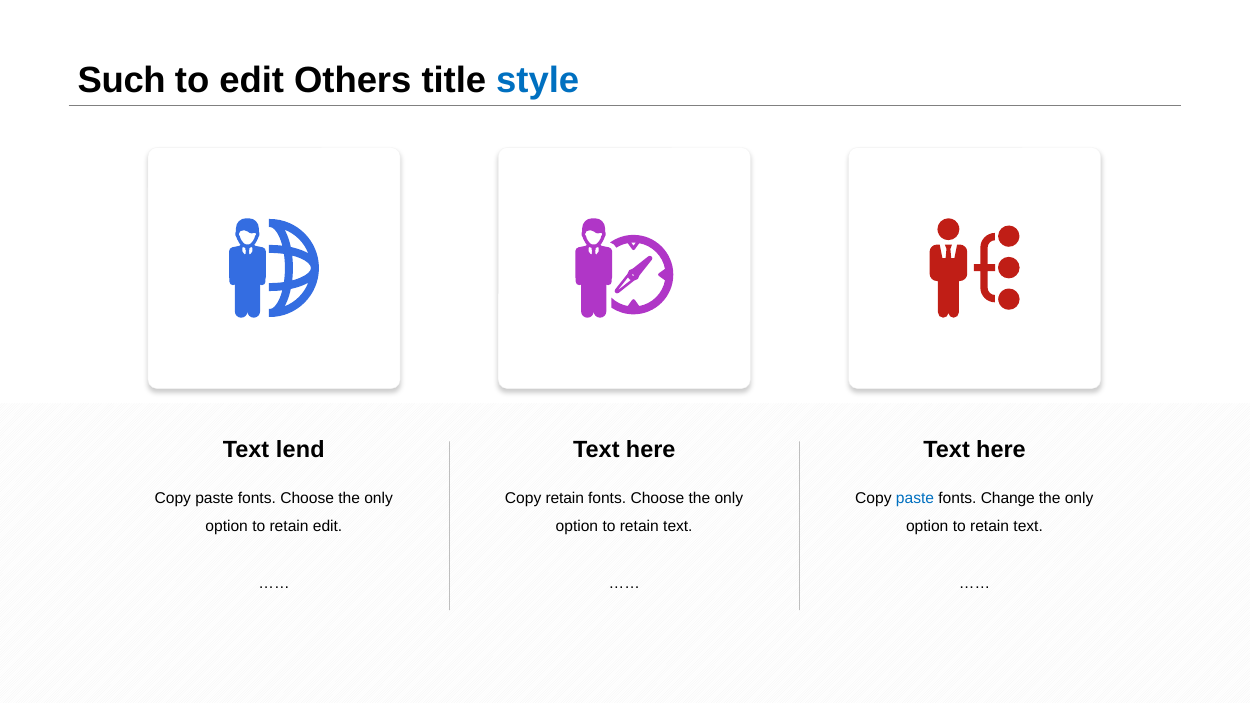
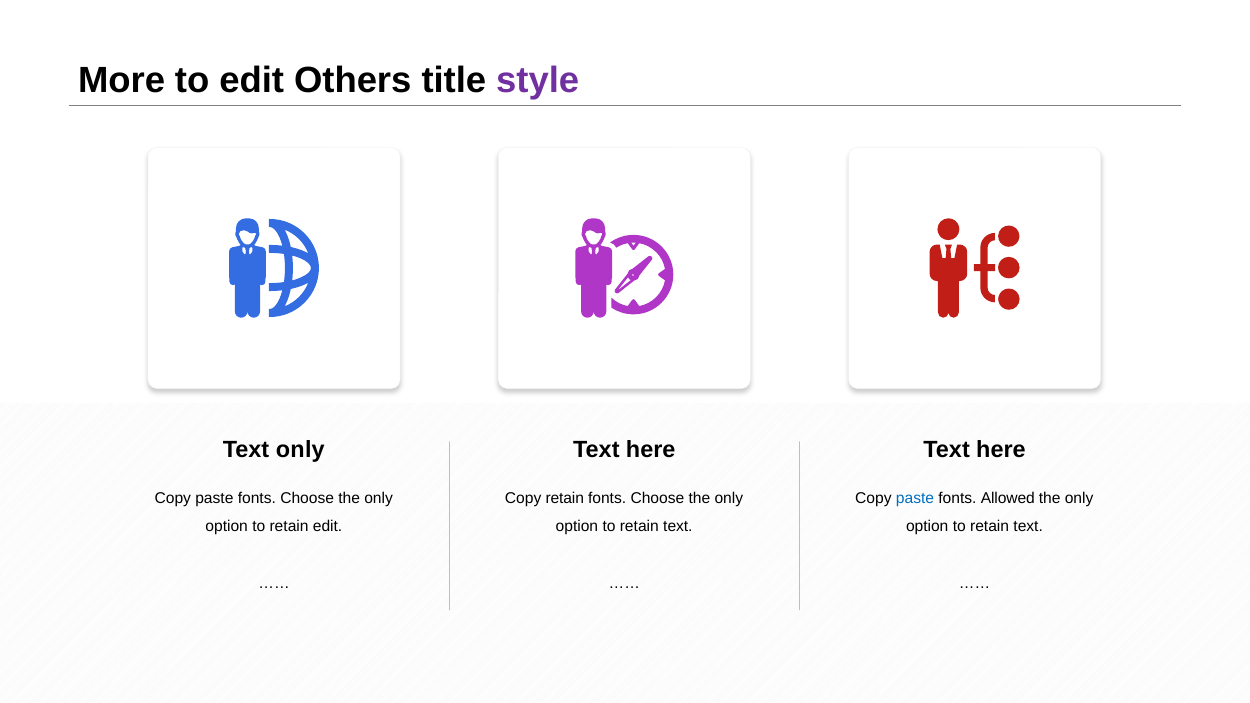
Such: Such -> More
style colour: blue -> purple
Text lend: lend -> only
Change: Change -> Allowed
